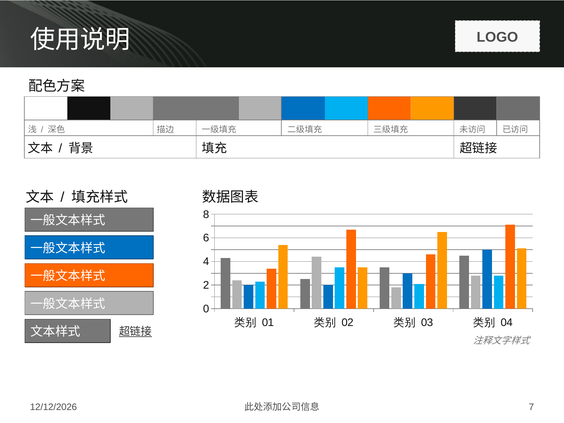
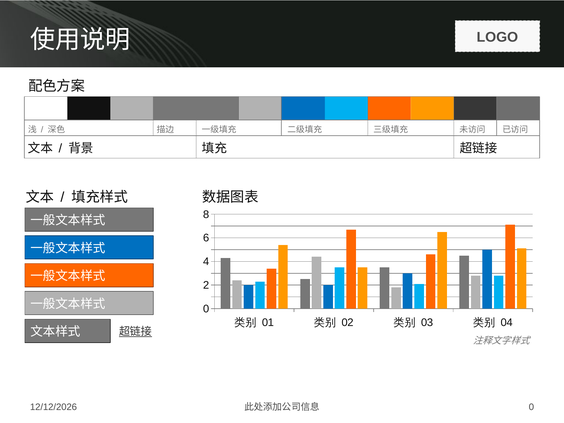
7 at (531, 407): 7 -> 0
